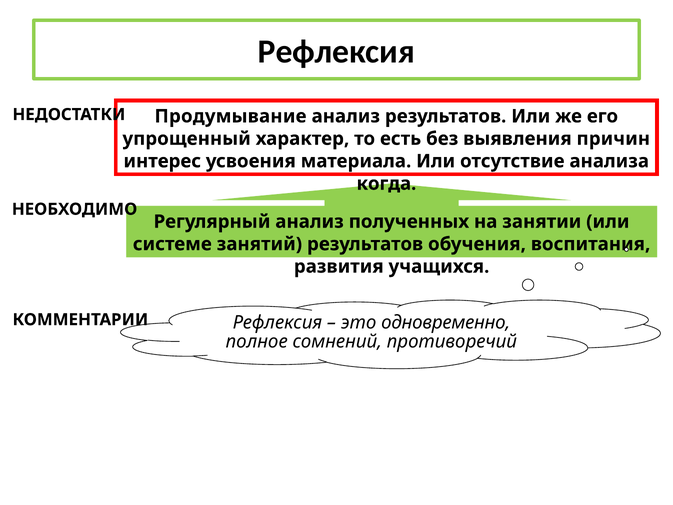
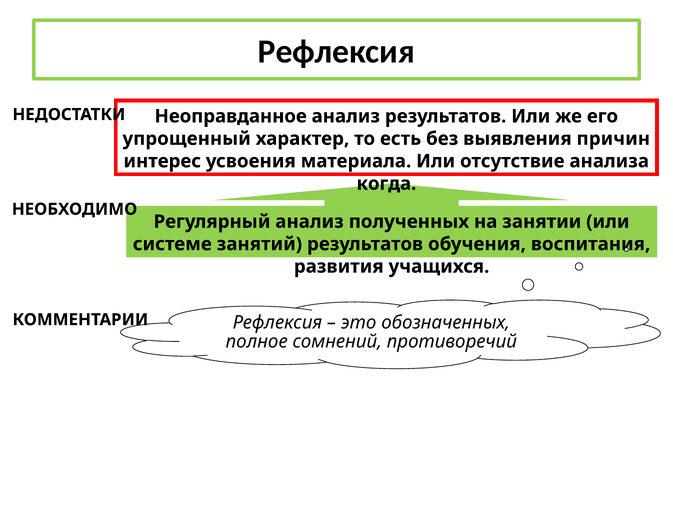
Продумывание: Продумывание -> Неоправданное
одновременно: одновременно -> обозначенных
